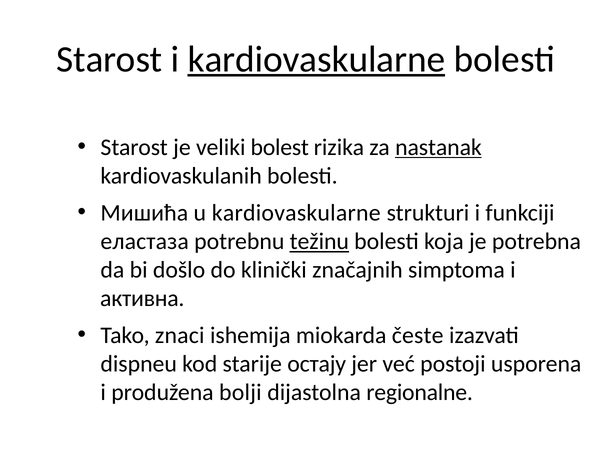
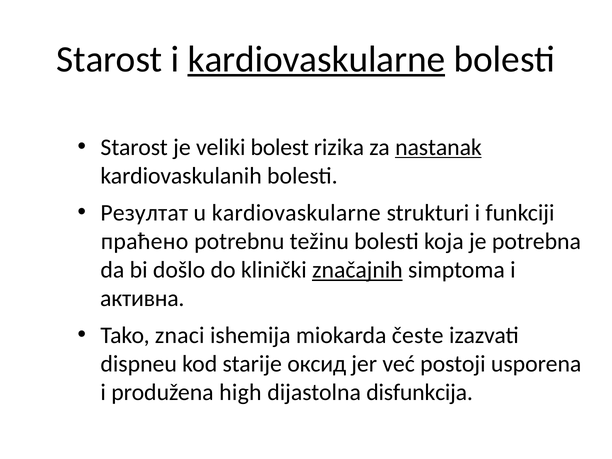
Мишића: Мишића -> Резултат
еластаза: еластаза -> праћено
težinu underline: present -> none
značajnih underline: none -> present
остају: остају -> оксид
bolji: bolji -> high
regionalne: regionalne -> disfunkcija
